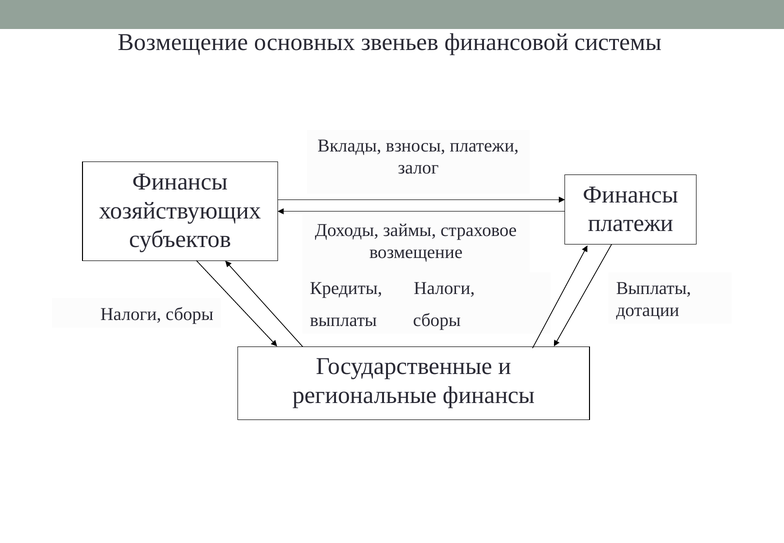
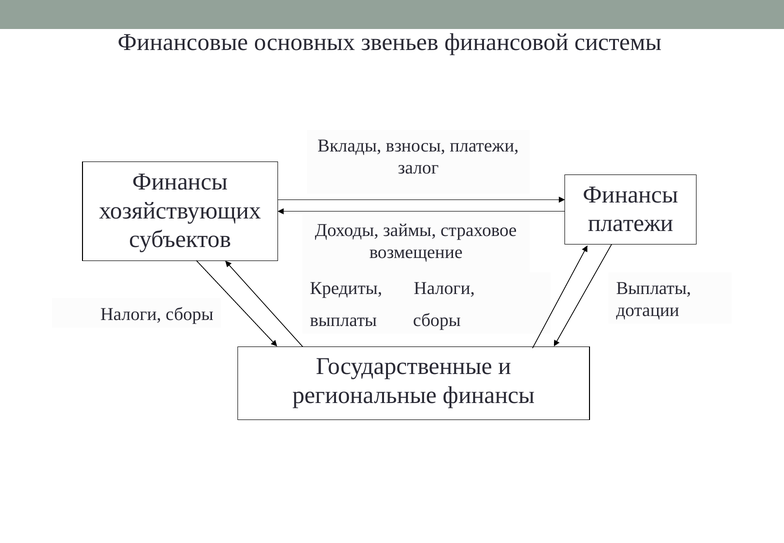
Возмещение at (183, 42): Возмещение -> Финансовые
